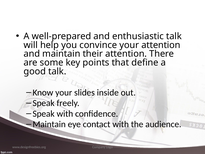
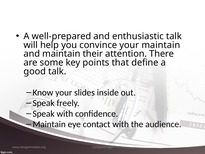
your attention: attention -> maintain
